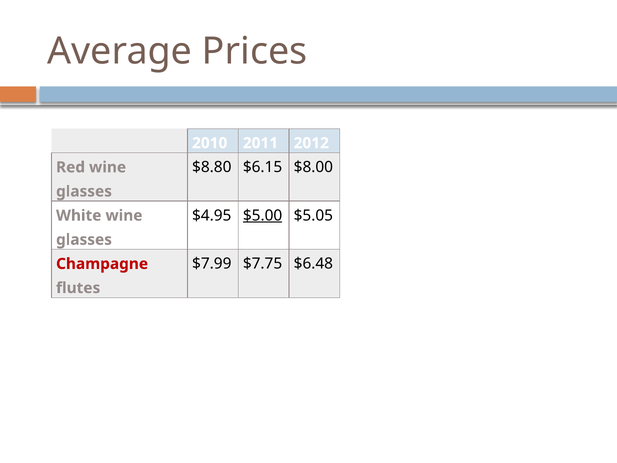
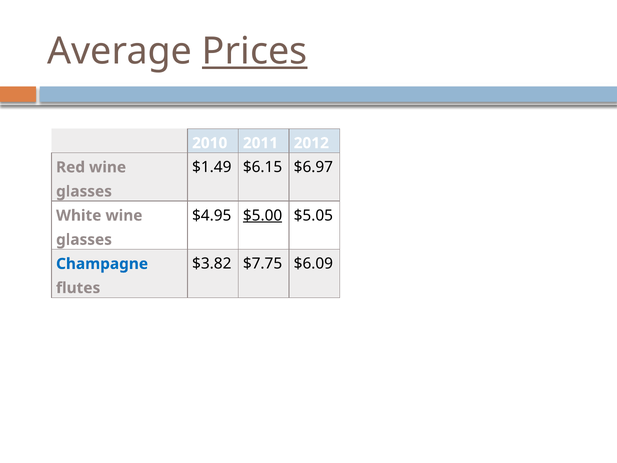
Prices underline: none -> present
$8.80: $8.80 -> $1.49
$8.00: $8.00 -> $6.97
$7.99: $7.99 -> $3.82
$6.48: $6.48 -> $6.09
Champagne colour: red -> blue
